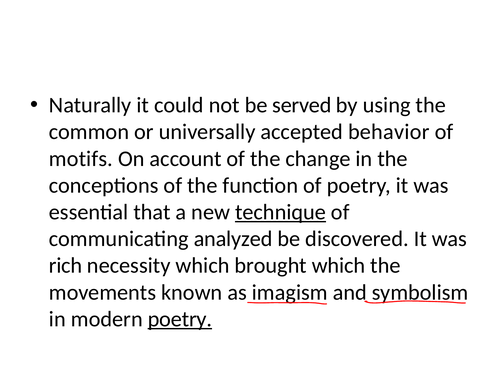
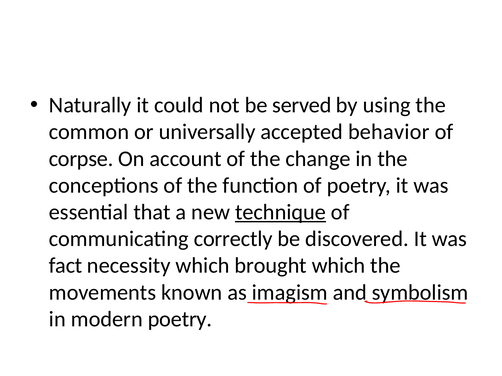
motifs: motifs -> corpse
analyzed: analyzed -> correctly
rich: rich -> fact
poetry at (180, 320) underline: present -> none
